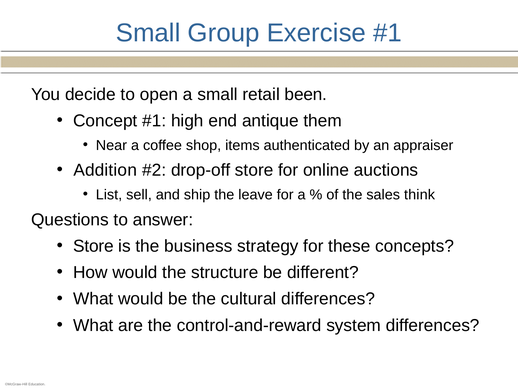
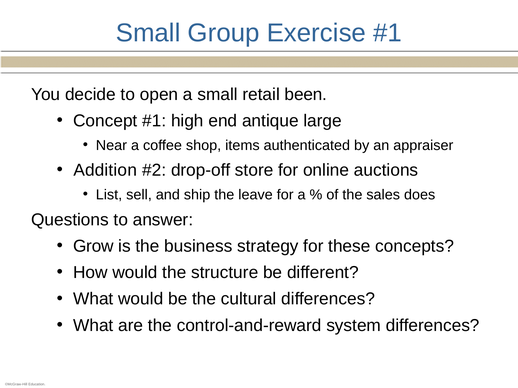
them: them -> large
think: think -> does
Store at (93, 246): Store -> Grow
